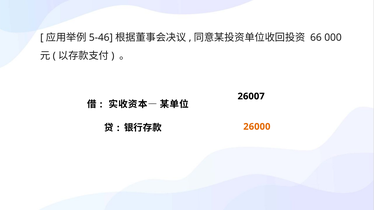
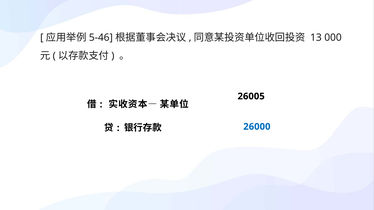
66: 66 -> 13
26007: 26007 -> 26005
26000 colour: orange -> blue
